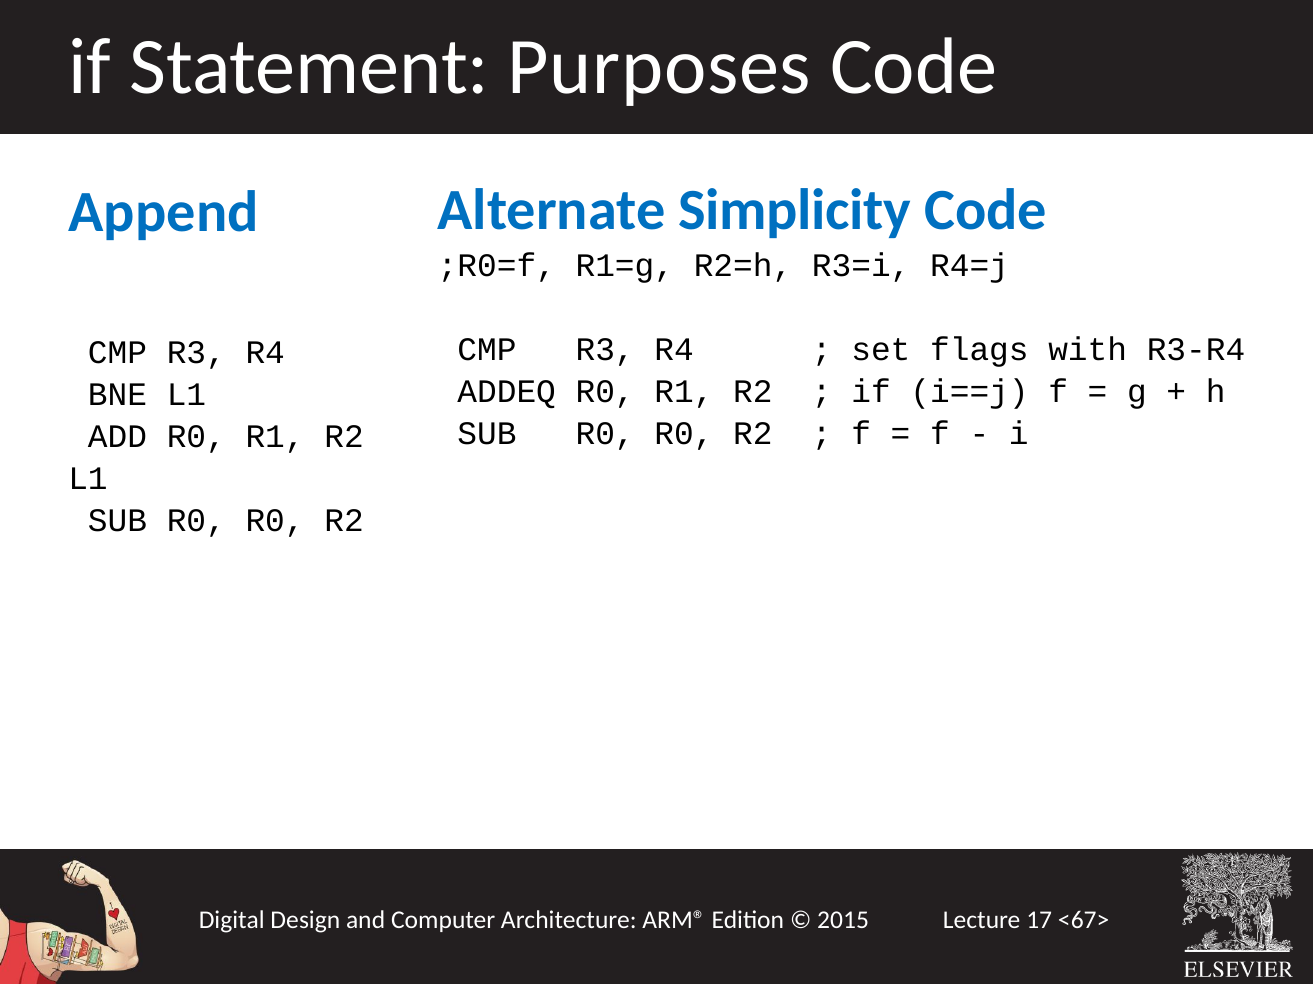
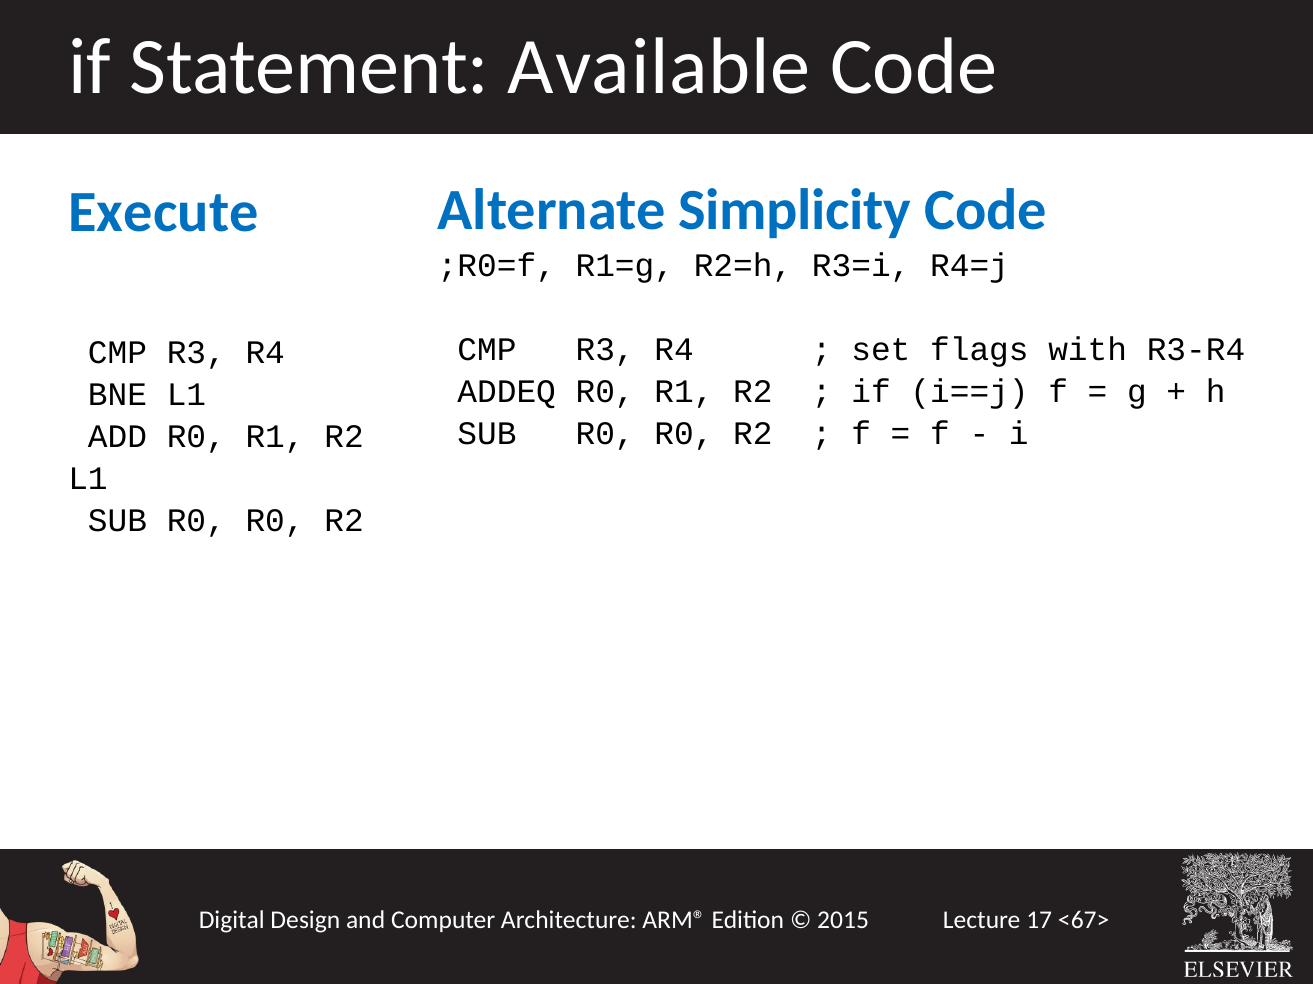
Purposes: Purposes -> Available
Append: Append -> Execute
